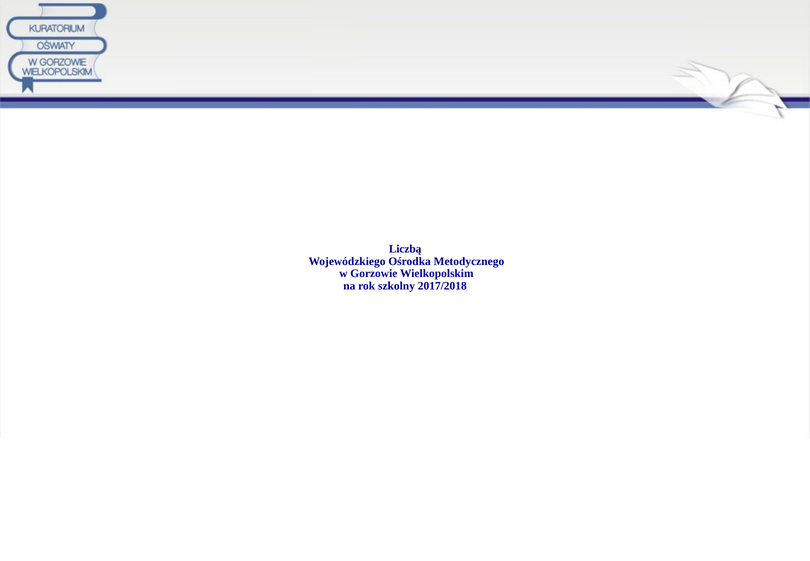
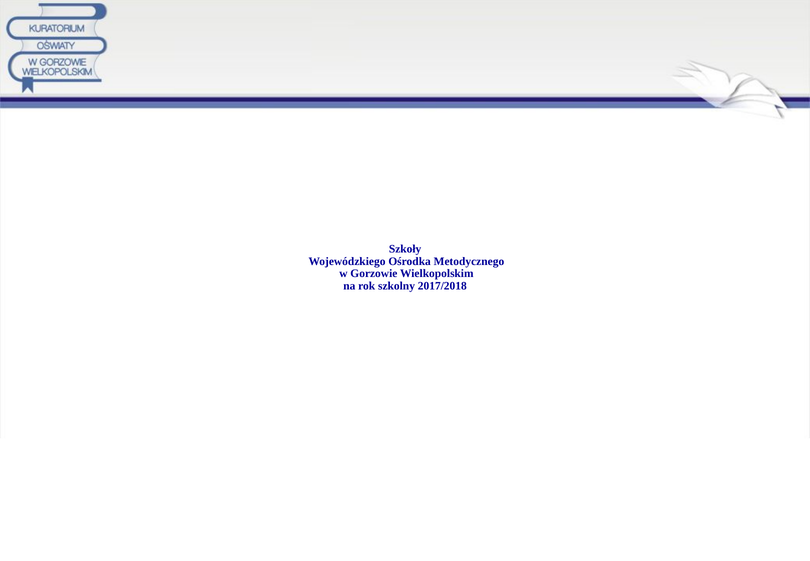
Liczbą: Liczbą -> Szkoły
